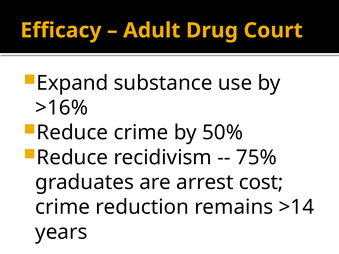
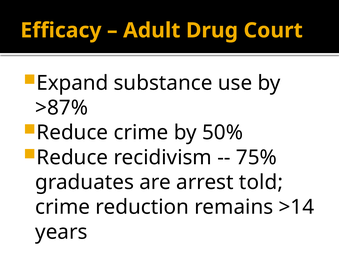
>16%: >16% -> >87%
cost: cost -> told
